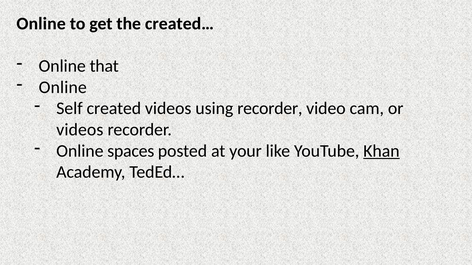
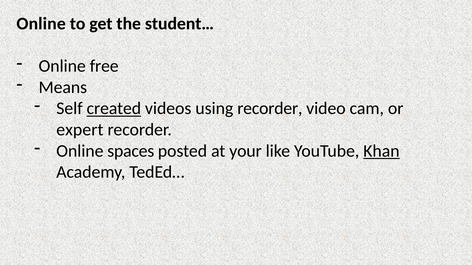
created…: created… -> student…
that: that -> free
Online at (63, 87): Online -> Means
created underline: none -> present
videos at (80, 130): videos -> expert
